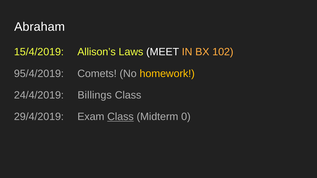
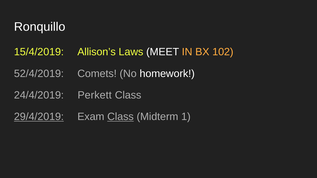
Abraham: Abraham -> Ronquillo
95/4/2019: 95/4/2019 -> 52/4/2019
homework colour: yellow -> white
Billings: Billings -> Perkett
29/4/2019 underline: none -> present
0: 0 -> 1
